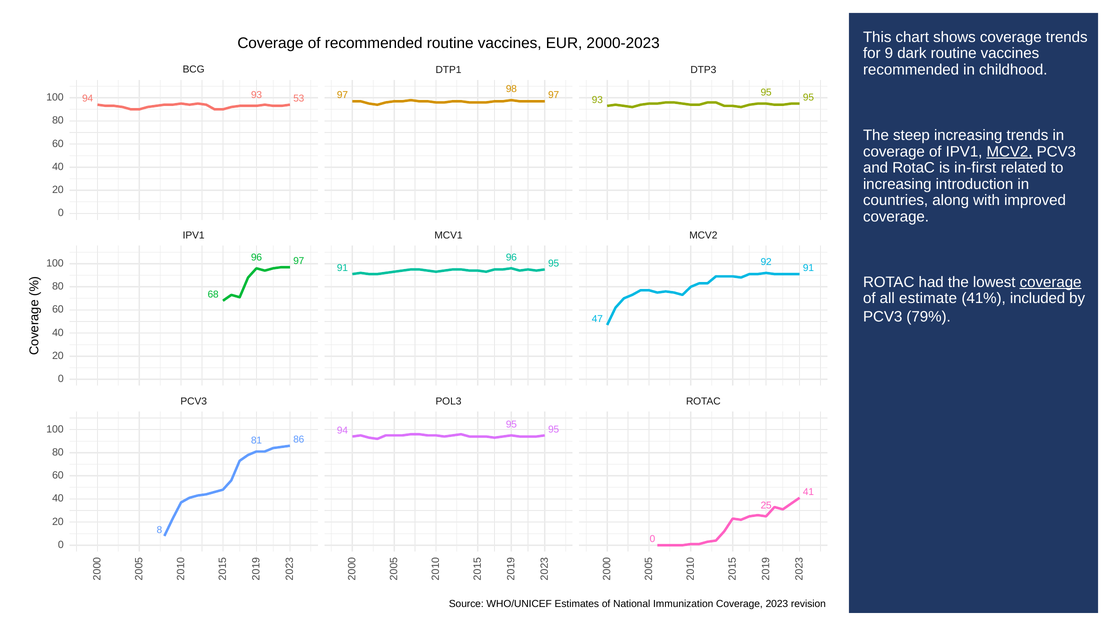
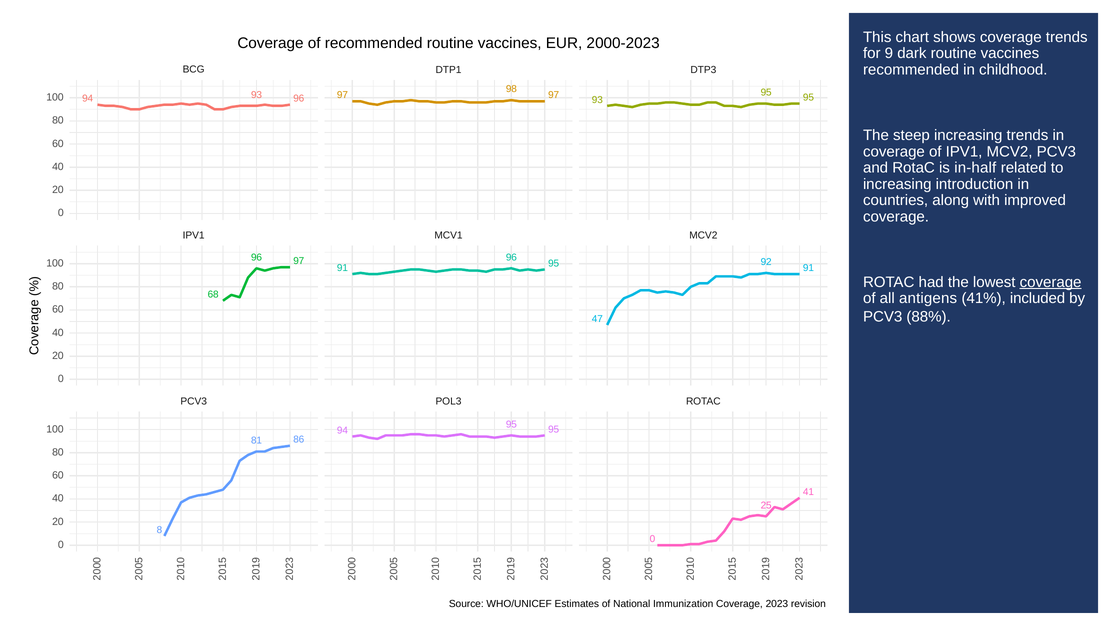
94 53: 53 -> 96
MCV2 at (1010, 151) underline: present -> none
in-first: in-first -> in-half
estimate: estimate -> antigens
79%: 79% -> 88%
